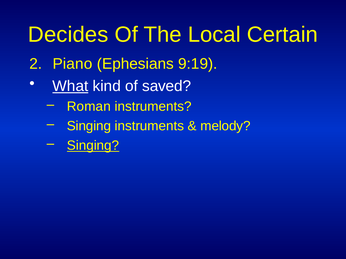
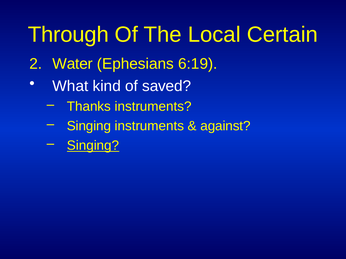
Decides: Decides -> Through
Piano: Piano -> Water
9:19: 9:19 -> 6:19
What underline: present -> none
Roman: Roman -> Thanks
melody: melody -> against
